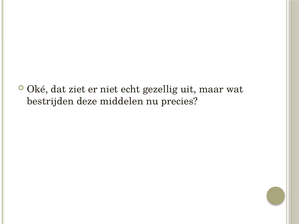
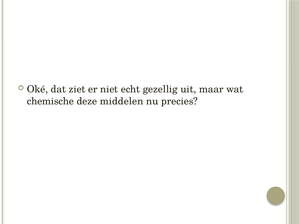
bestrijden: bestrijden -> chemische
